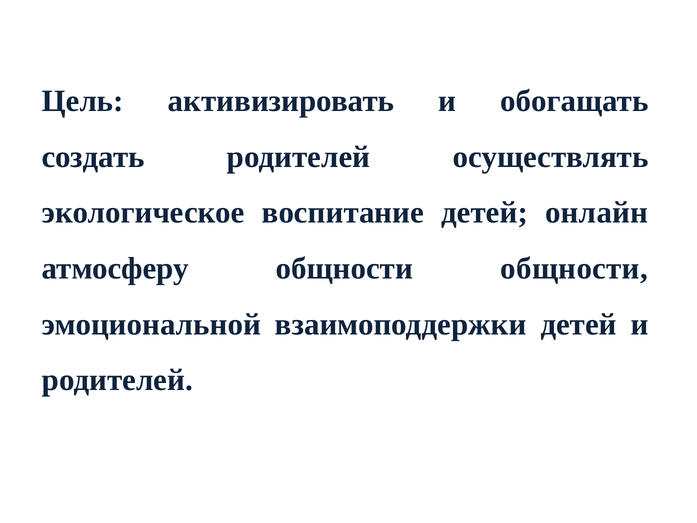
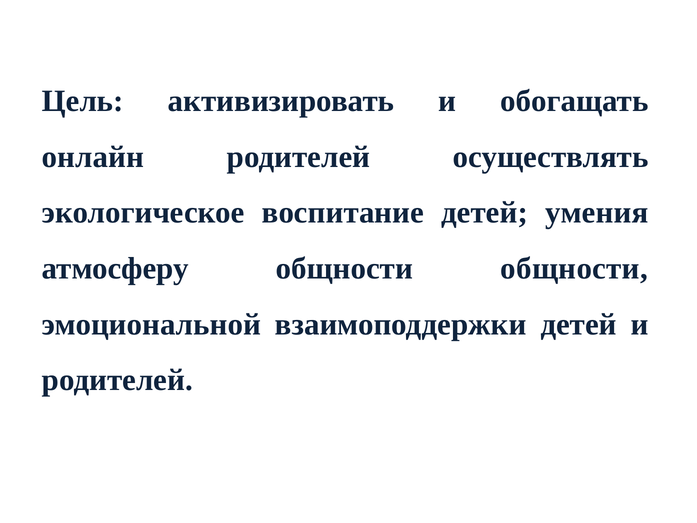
создать: создать -> онлайн
онлайн: онлайн -> умения
